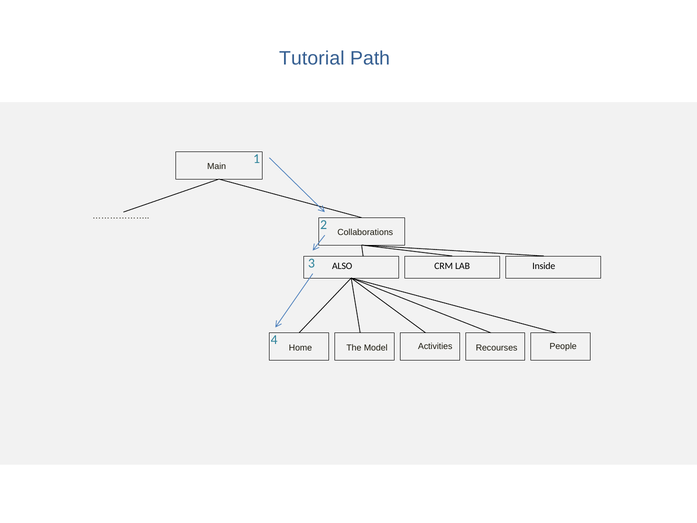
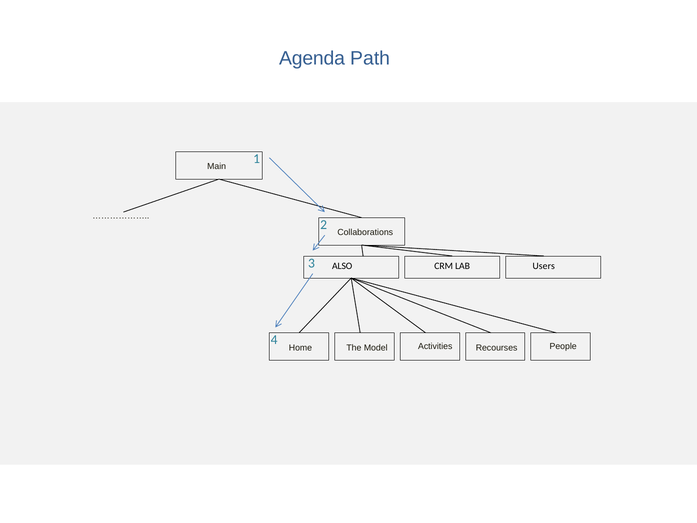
Tutorial: Tutorial -> Agenda
Inside: Inside -> Users
